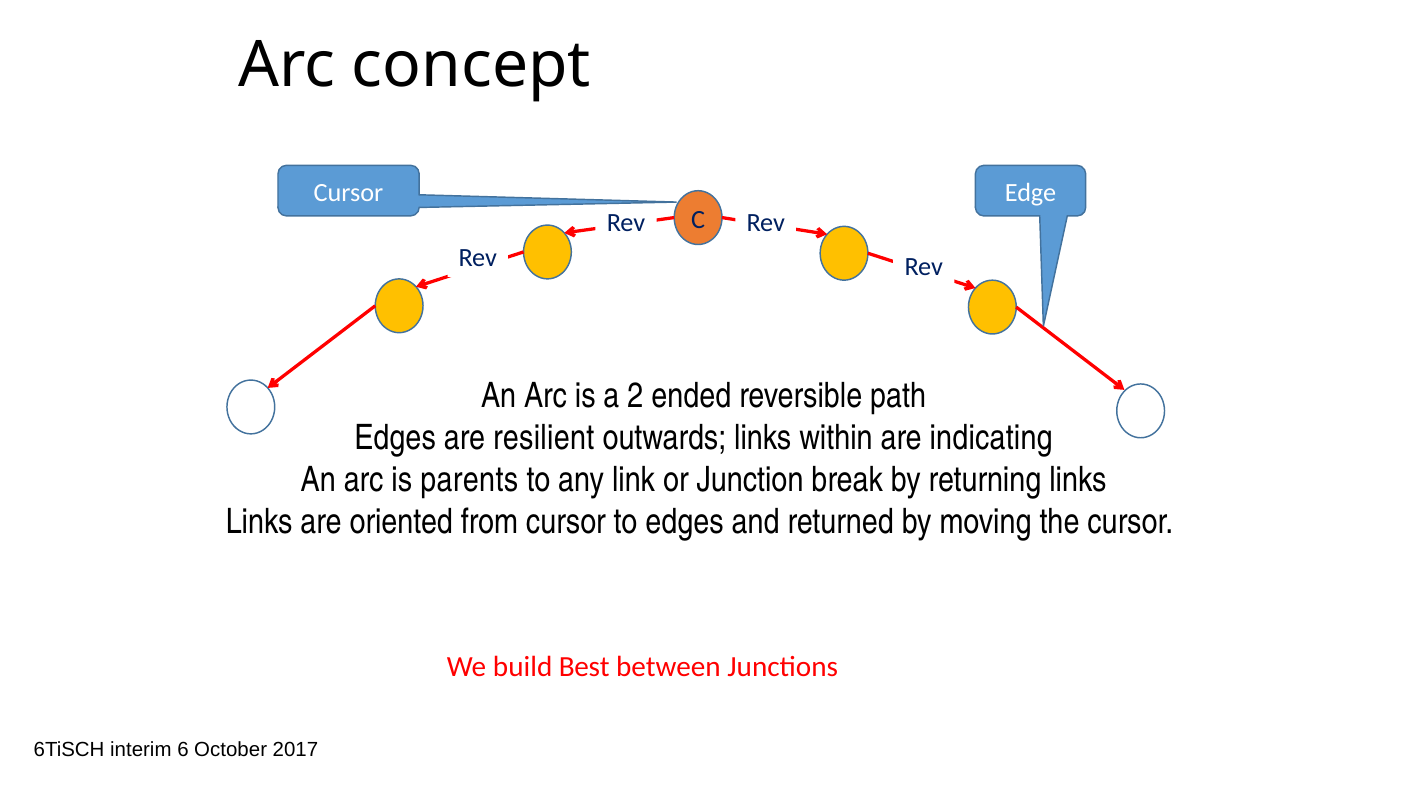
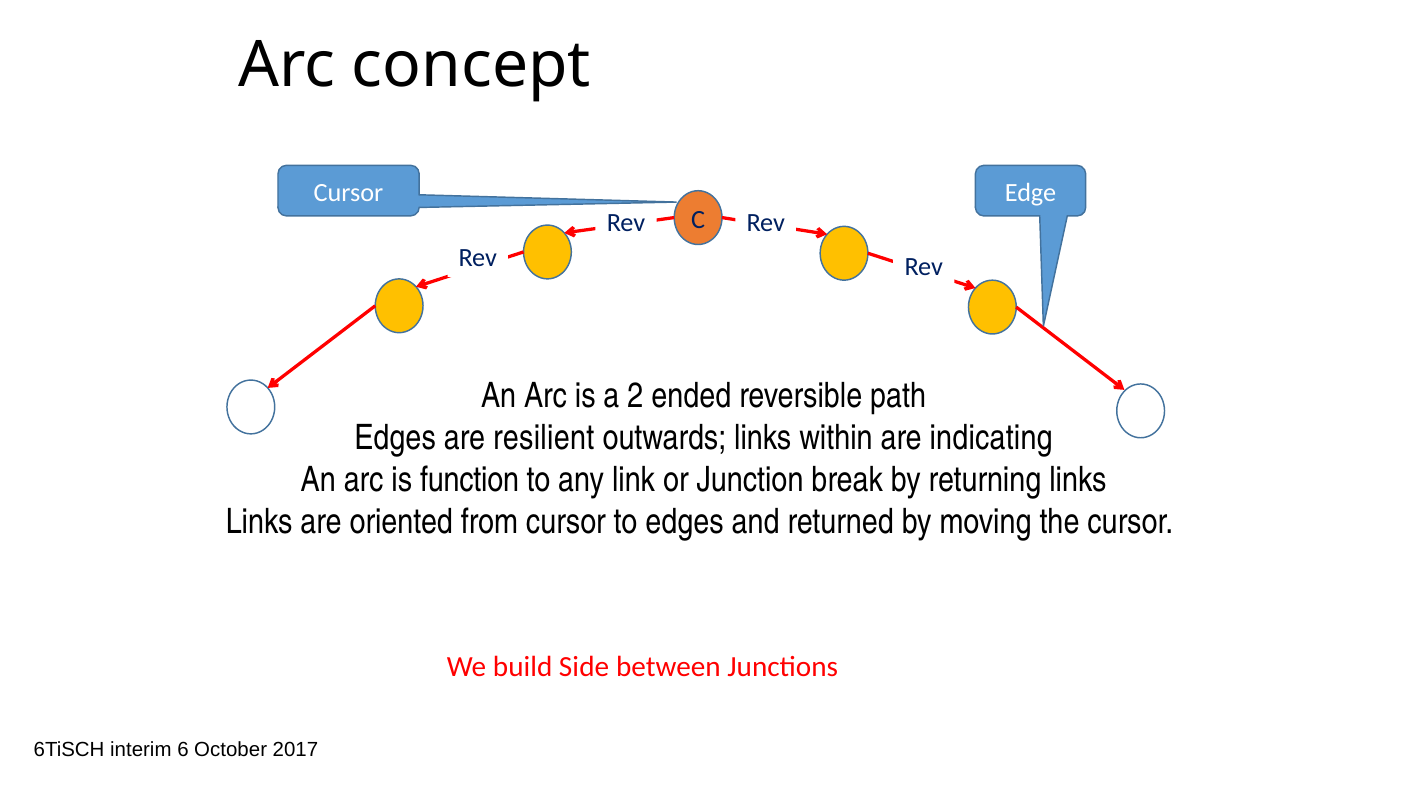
parents: parents -> function
Best: Best -> Side
